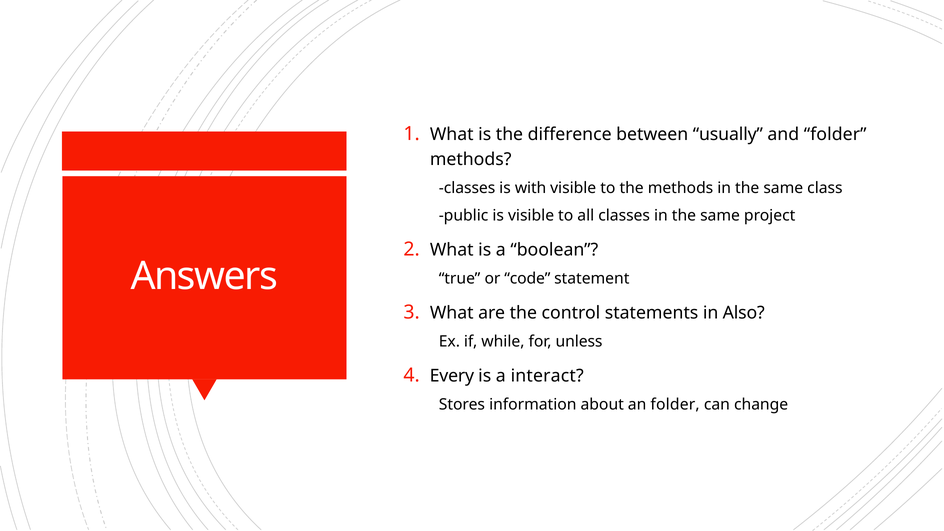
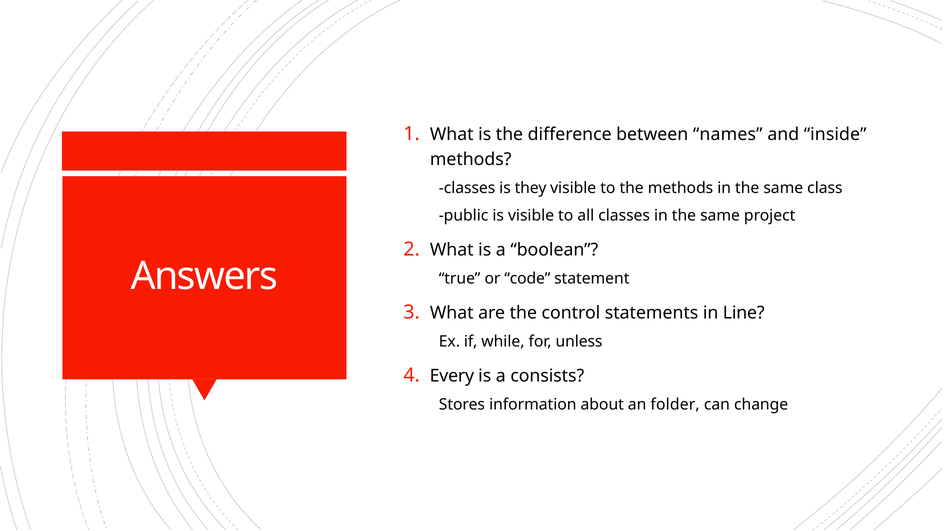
usually: usually -> names
and folder: folder -> inside
with: with -> they
Also: Also -> Line
interact: interact -> consists
